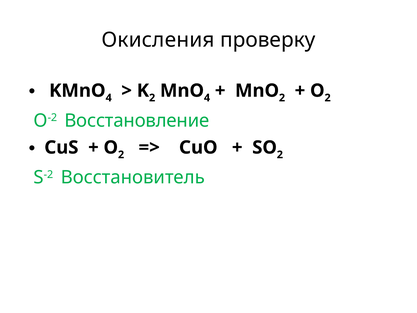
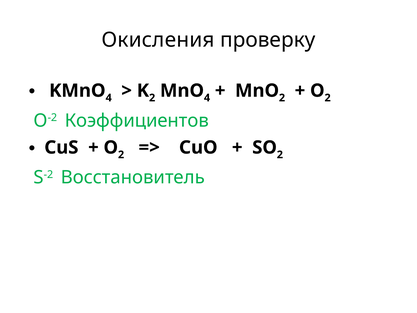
Восстановление: Восстановление -> Коэффициентов
